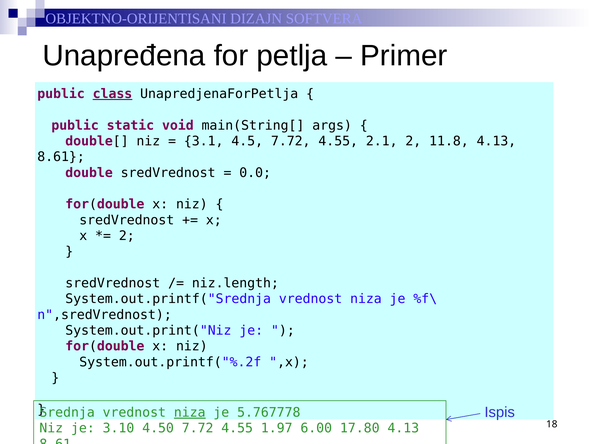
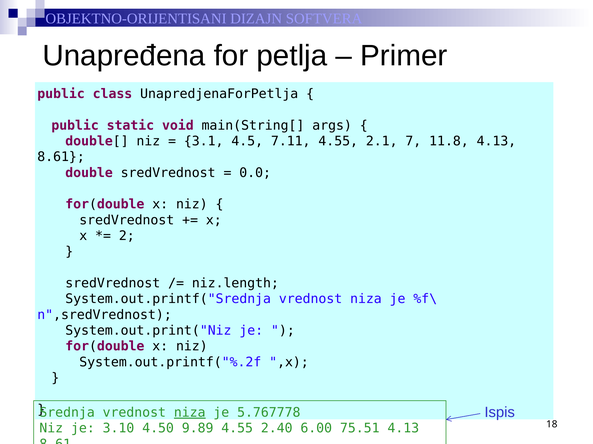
class underline: present -> none
4.5 7.72: 7.72 -> 7.11
2.1 2: 2 -> 7
4.50 7.72: 7.72 -> 9.89
1.97: 1.97 -> 2.40
17.80: 17.80 -> 75.51
